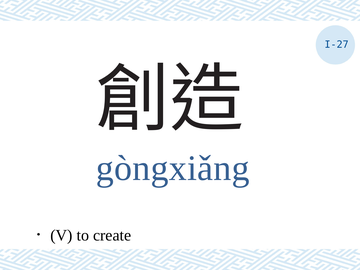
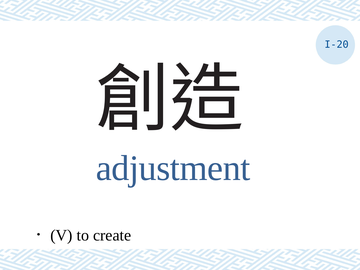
I-27: I-27 -> I-20
gòngxiǎng: gòngxiǎng -> adjustment
